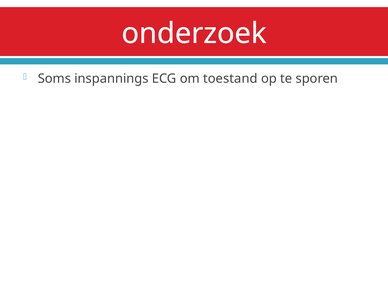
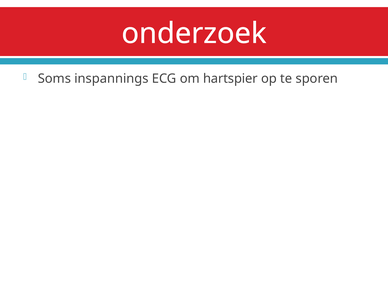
toestand: toestand -> hartspier
